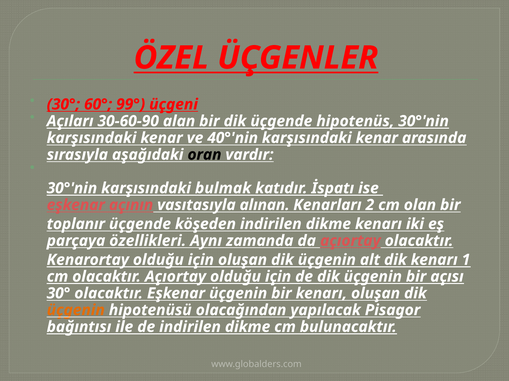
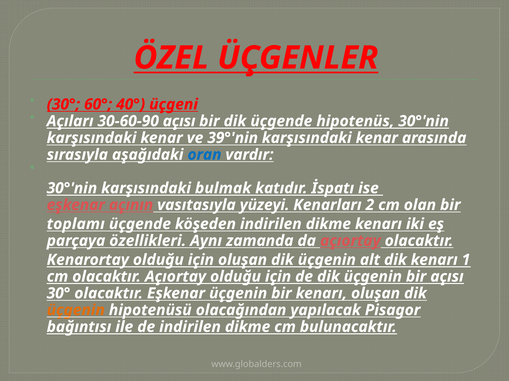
99°: 99° -> 40°
30-60-90 alan: alan -> açısı
40°'nin: 40°'nin -> 39°'nin
oran colour: black -> blue
alınan: alınan -> yüzeyi
toplanır: toplanır -> toplamı
